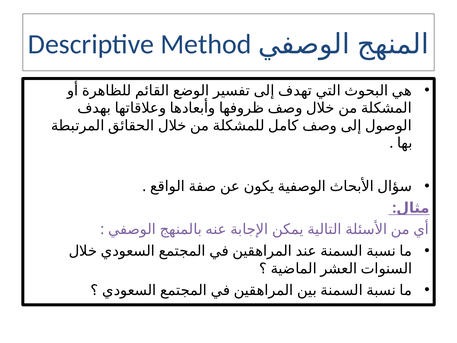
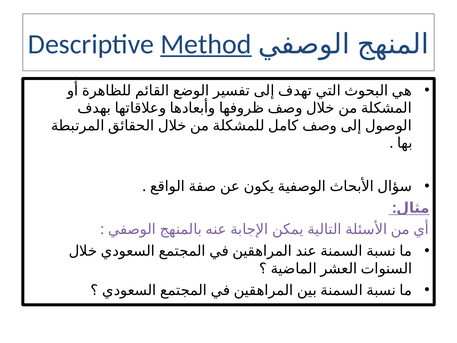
Method underline: none -> present
